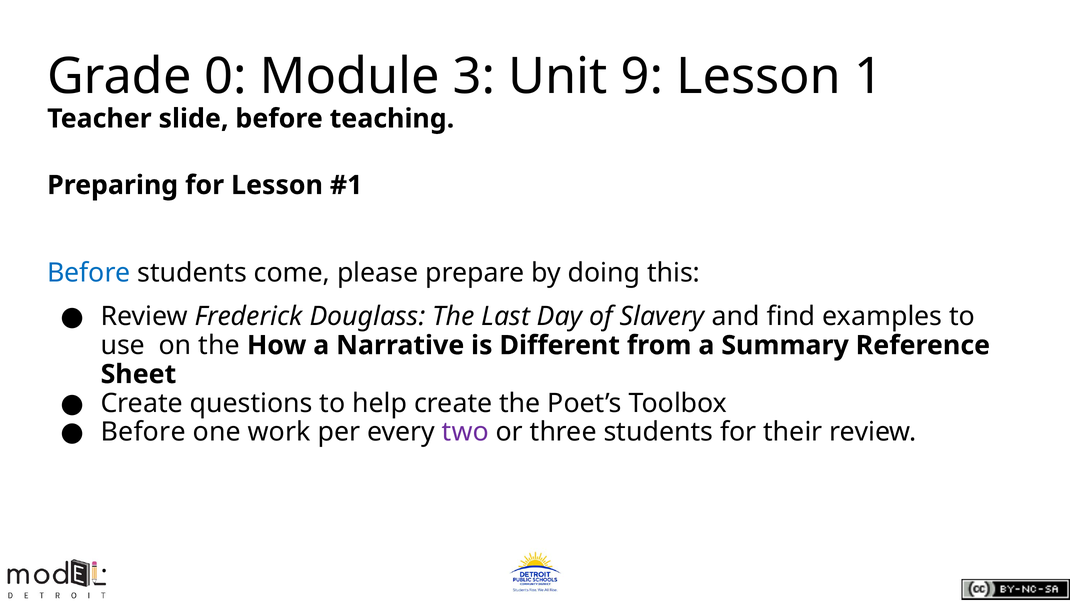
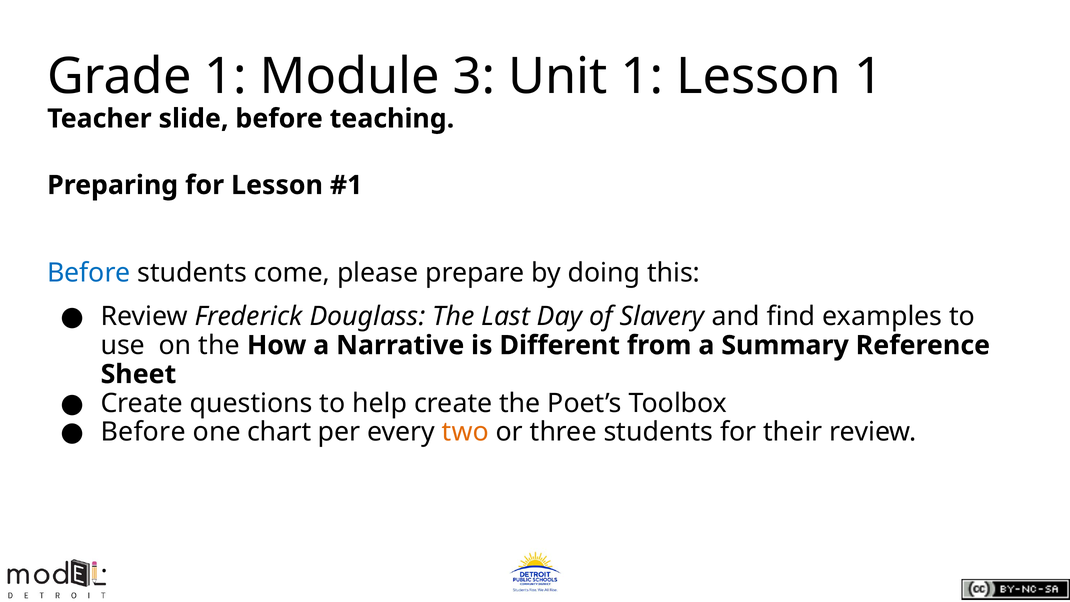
Grade 0: 0 -> 1
Unit 9: 9 -> 1
work: work -> chart
two colour: purple -> orange
